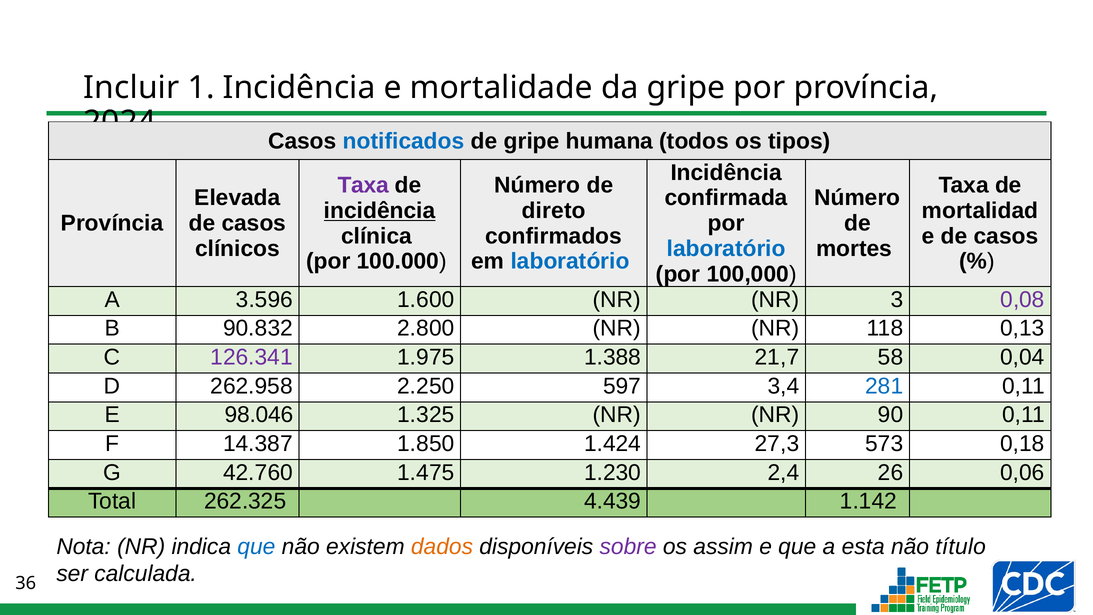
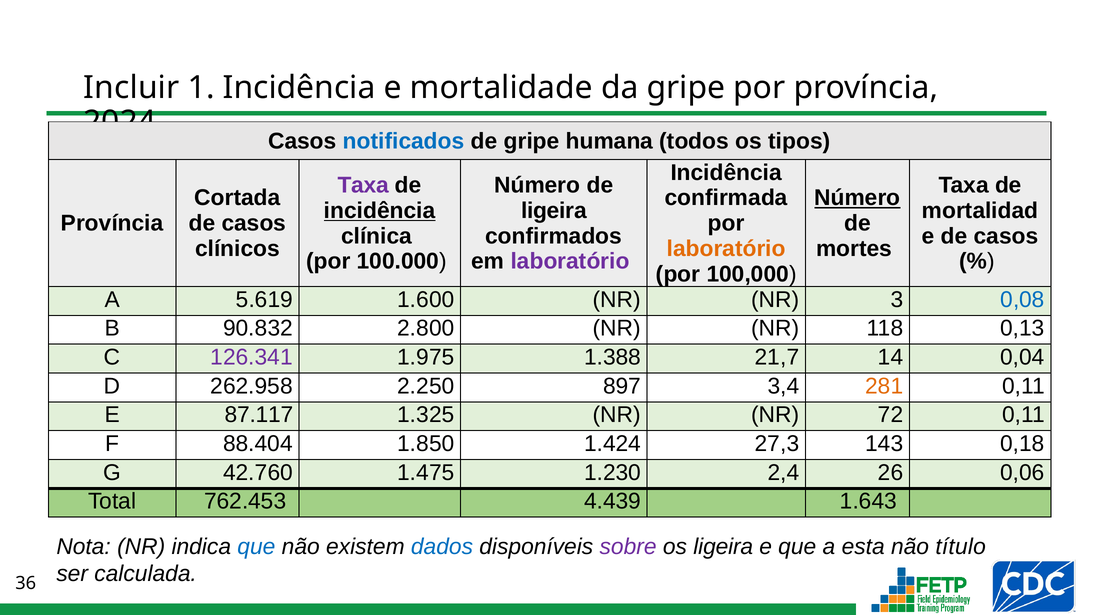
Elevada: Elevada -> Cortada
Número at (857, 198) underline: none -> present
direto at (554, 211): direto -> ligeira
laboratório at (726, 249) colour: blue -> orange
laboratório at (570, 261) colour: blue -> purple
3.596: 3.596 -> 5.619
0,08 colour: purple -> blue
58: 58 -> 14
597: 597 -> 897
281 colour: blue -> orange
98.046: 98.046 -> 87.117
90: 90 -> 72
14.387: 14.387 -> 88.404
573: 573 -> 143
262.325: 262.325 -> 762.453
1.142: 1.142 -> 1.643
dados colour: orange -> blue
os assim: assim -> ligeira
